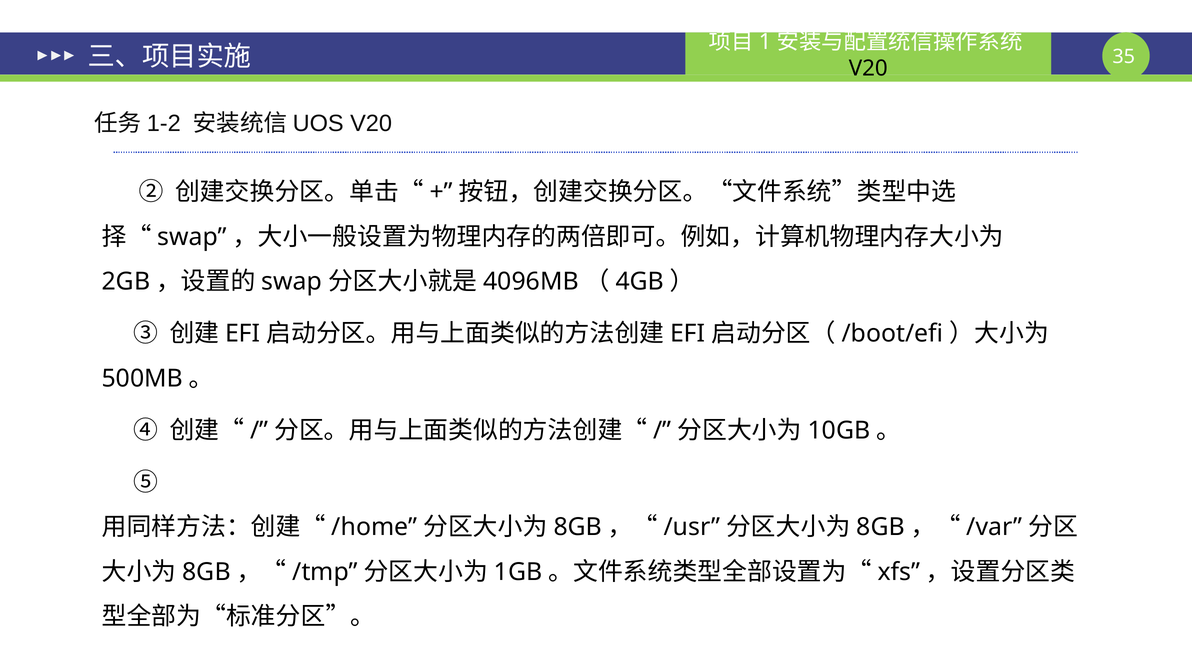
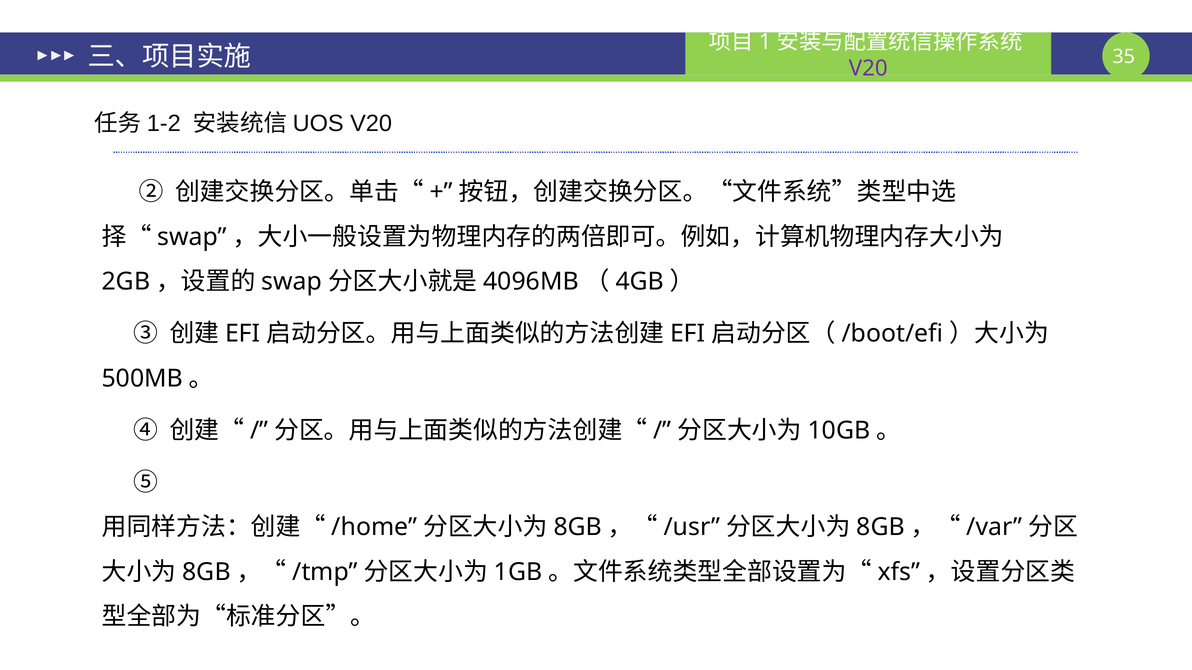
V20 at (868, 69) colour: black -> purple
